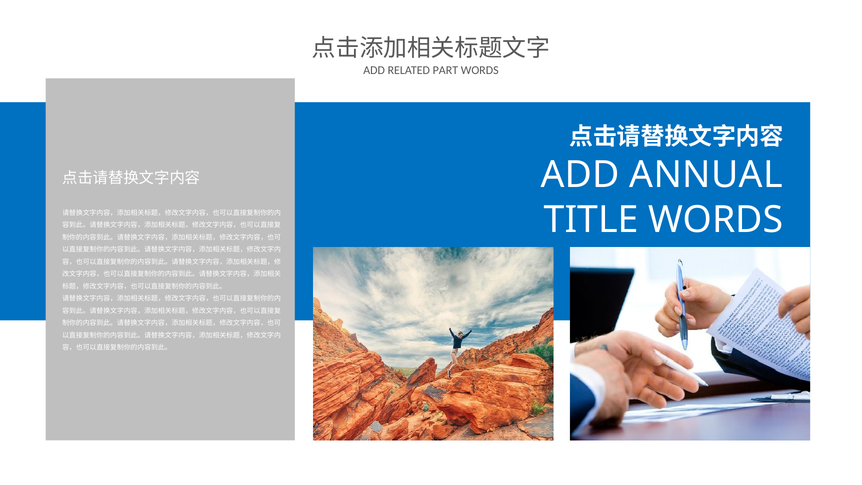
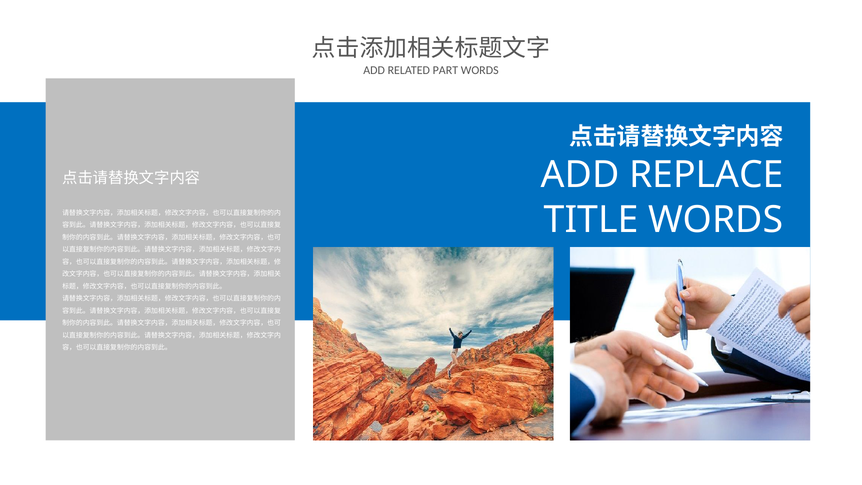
ANNUAL: ANNUAL -> REPLACE
